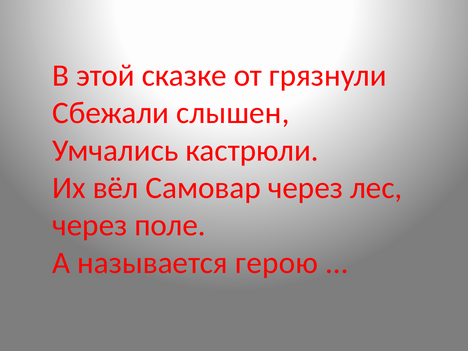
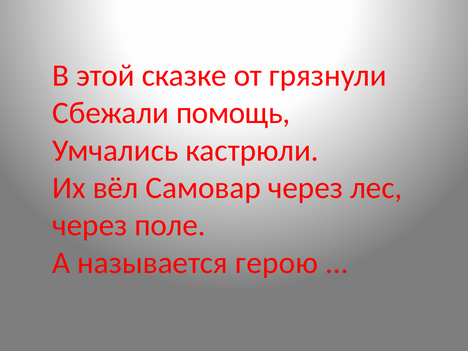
слышен: слышен -> помощь
